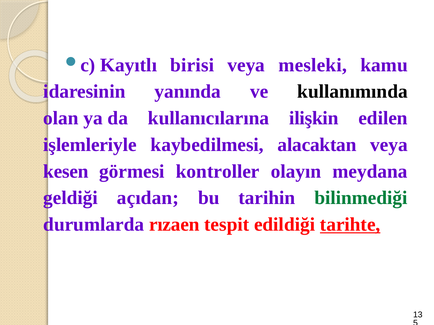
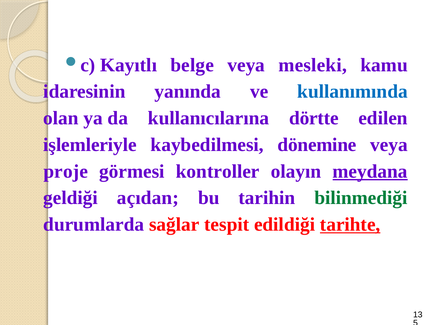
birisi: birisi -> belge
kullanımında colour: black -> blue
ilişkin: ilişkin -> dörtte
alacaktan: alacaktan -> dönemine
kesen: kesen -> proje
meydana underline: none -> present
rızaen: rızaen -> sağlar
